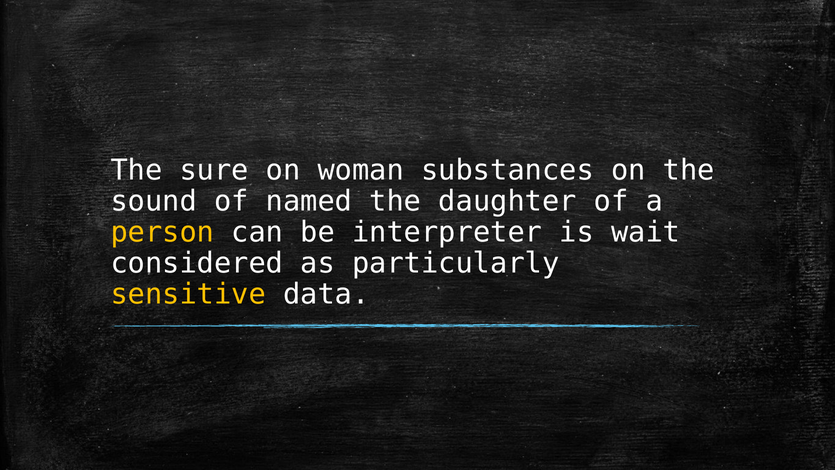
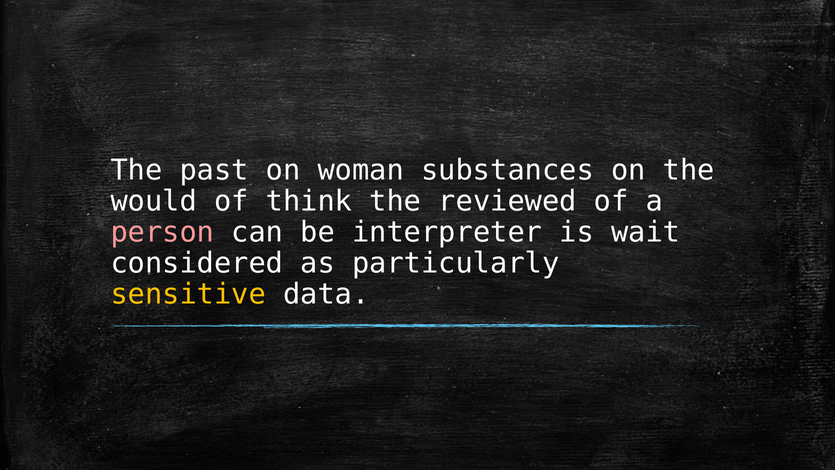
sure: sure -> past
sound: sound -> would
named: named -> think
daughter: daughter -> reviewed
person colour: yellow -> pink
